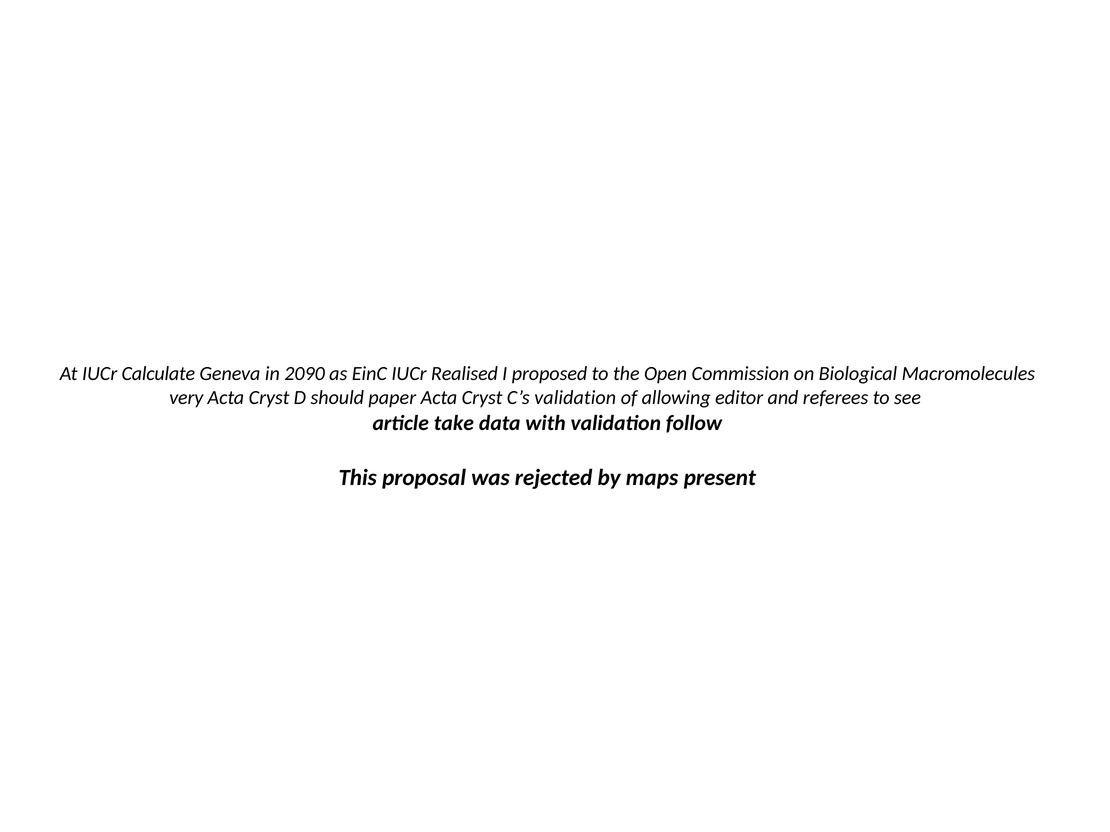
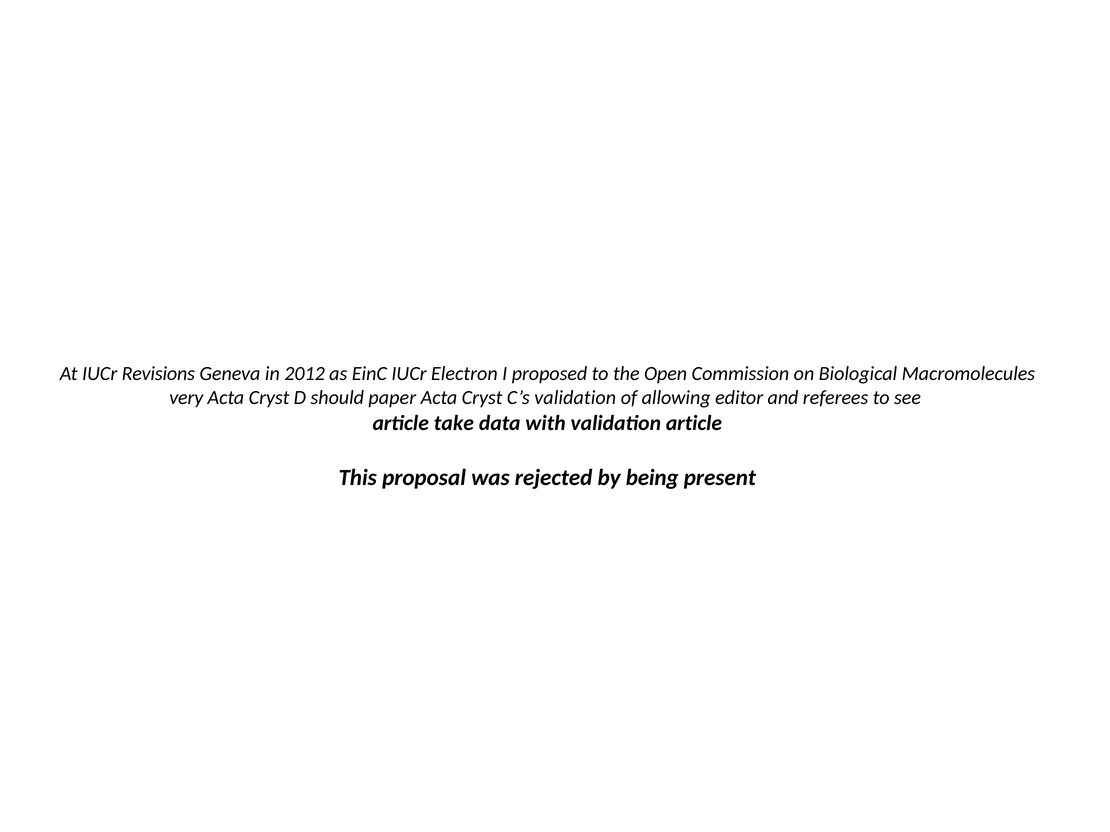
Calculate: Calculate -> Revisions
2090: 2090 -> 2012
Realised: Realised -> Electron
validation follow: follow -> article
maps: maps -> being
